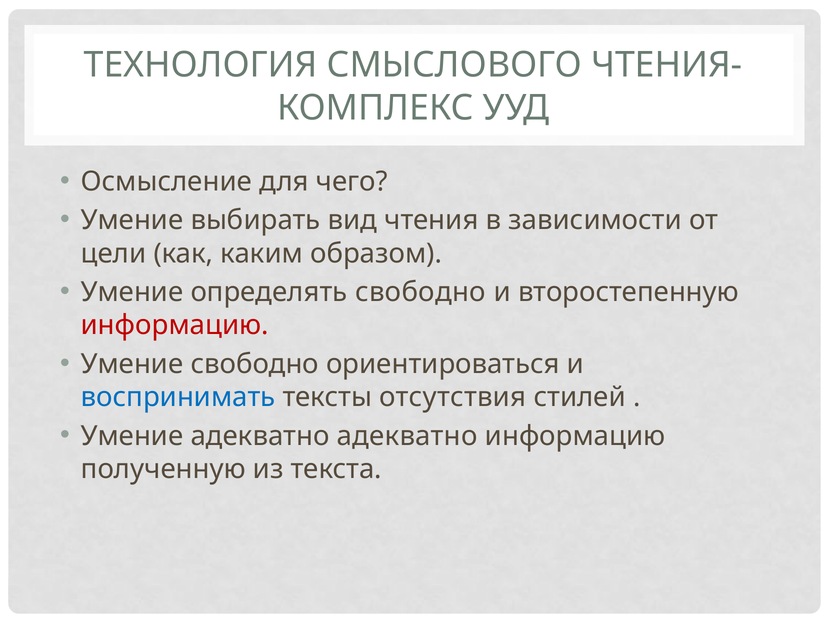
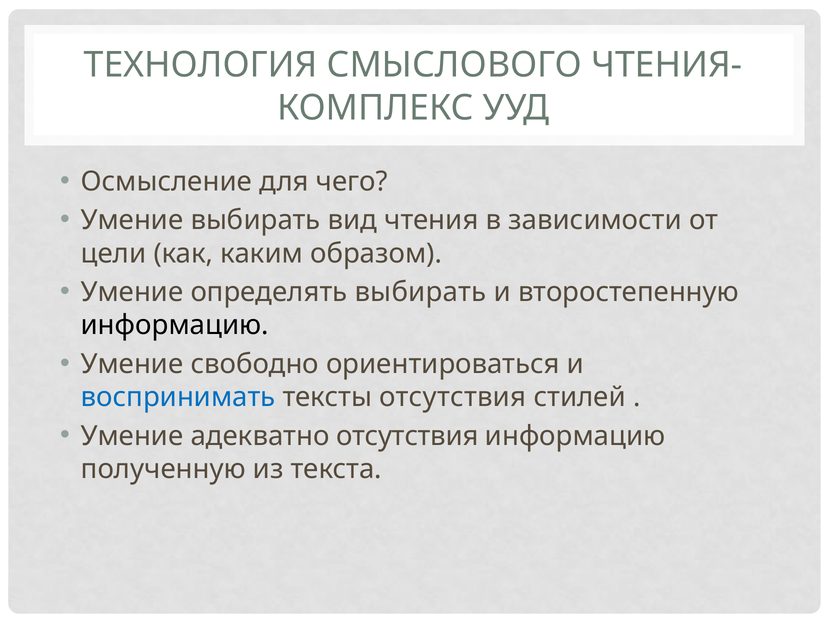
определять свободно: свободно -> выбирать
информацию at (175, 325) colour: red -> black
адекватно адекватно: адекватно -> отсутствия
